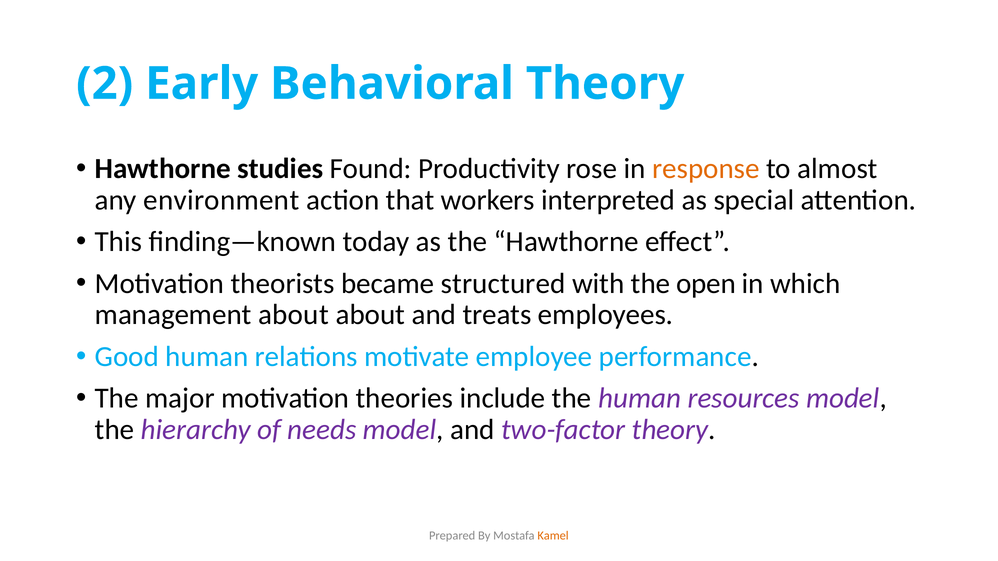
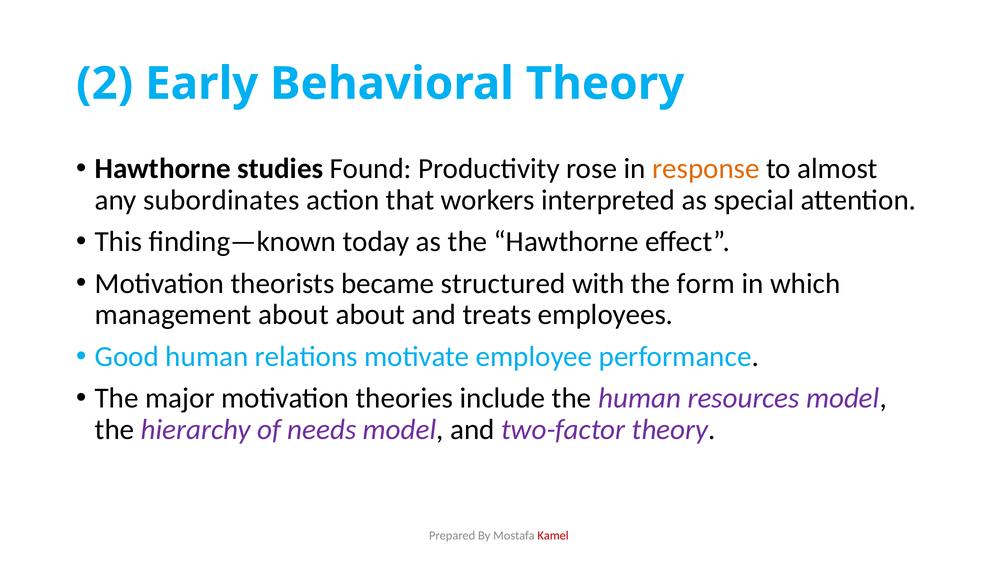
environment: environment -> subordinates
open: open -> form
Kamel colour: orange -> red
